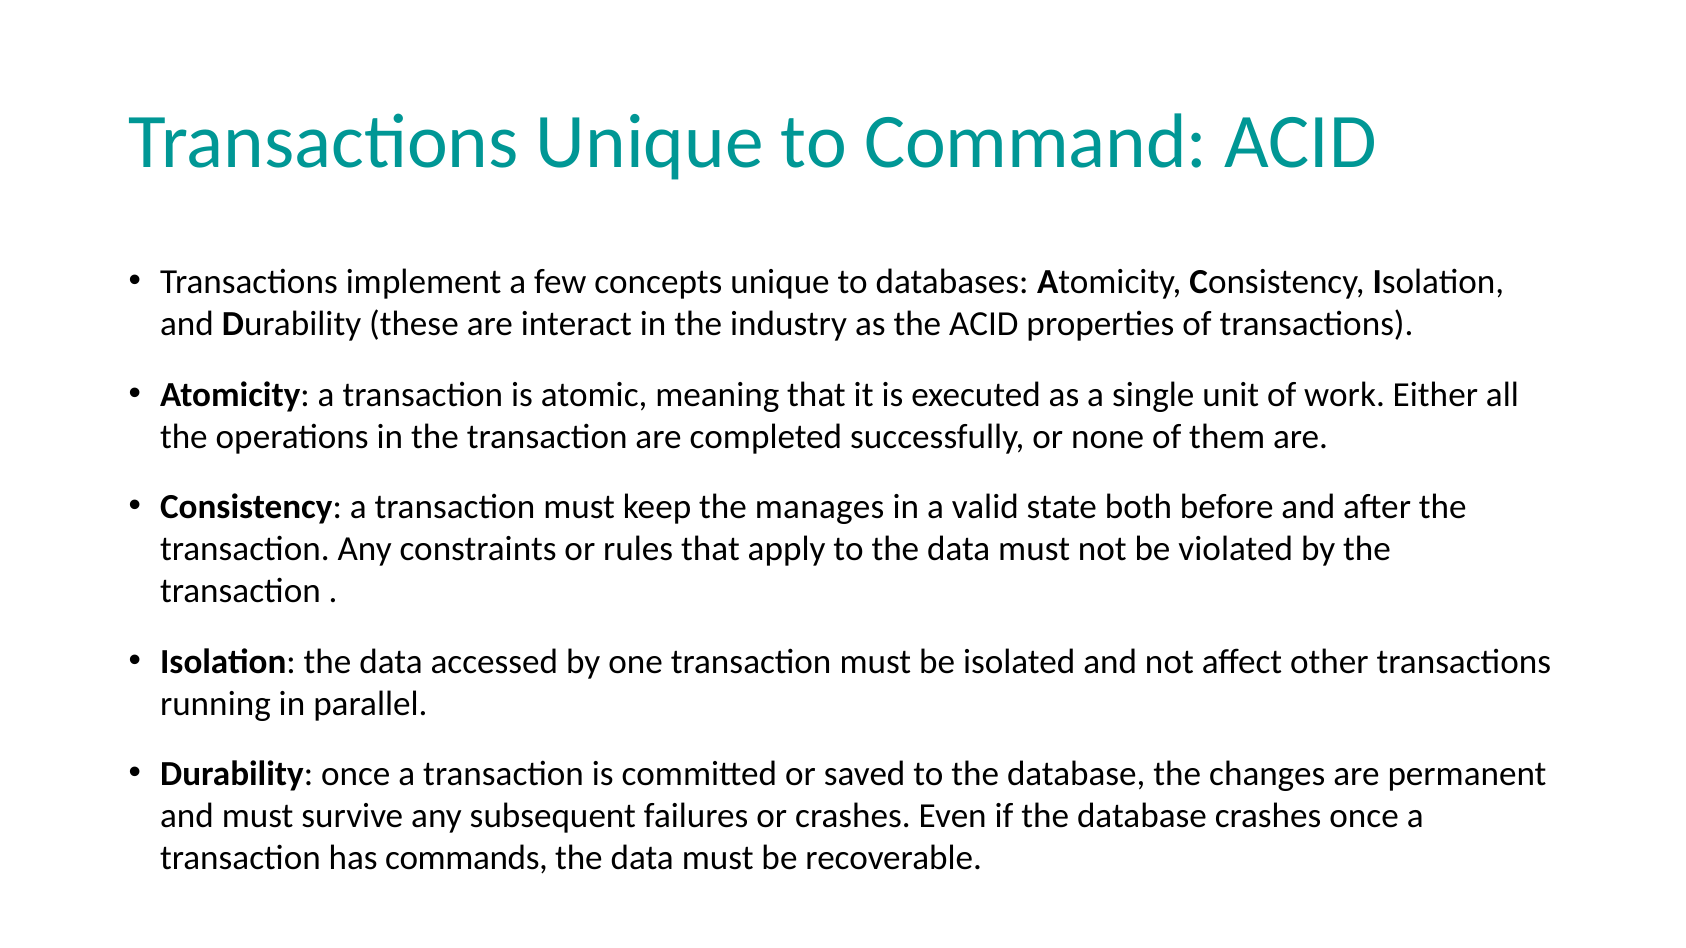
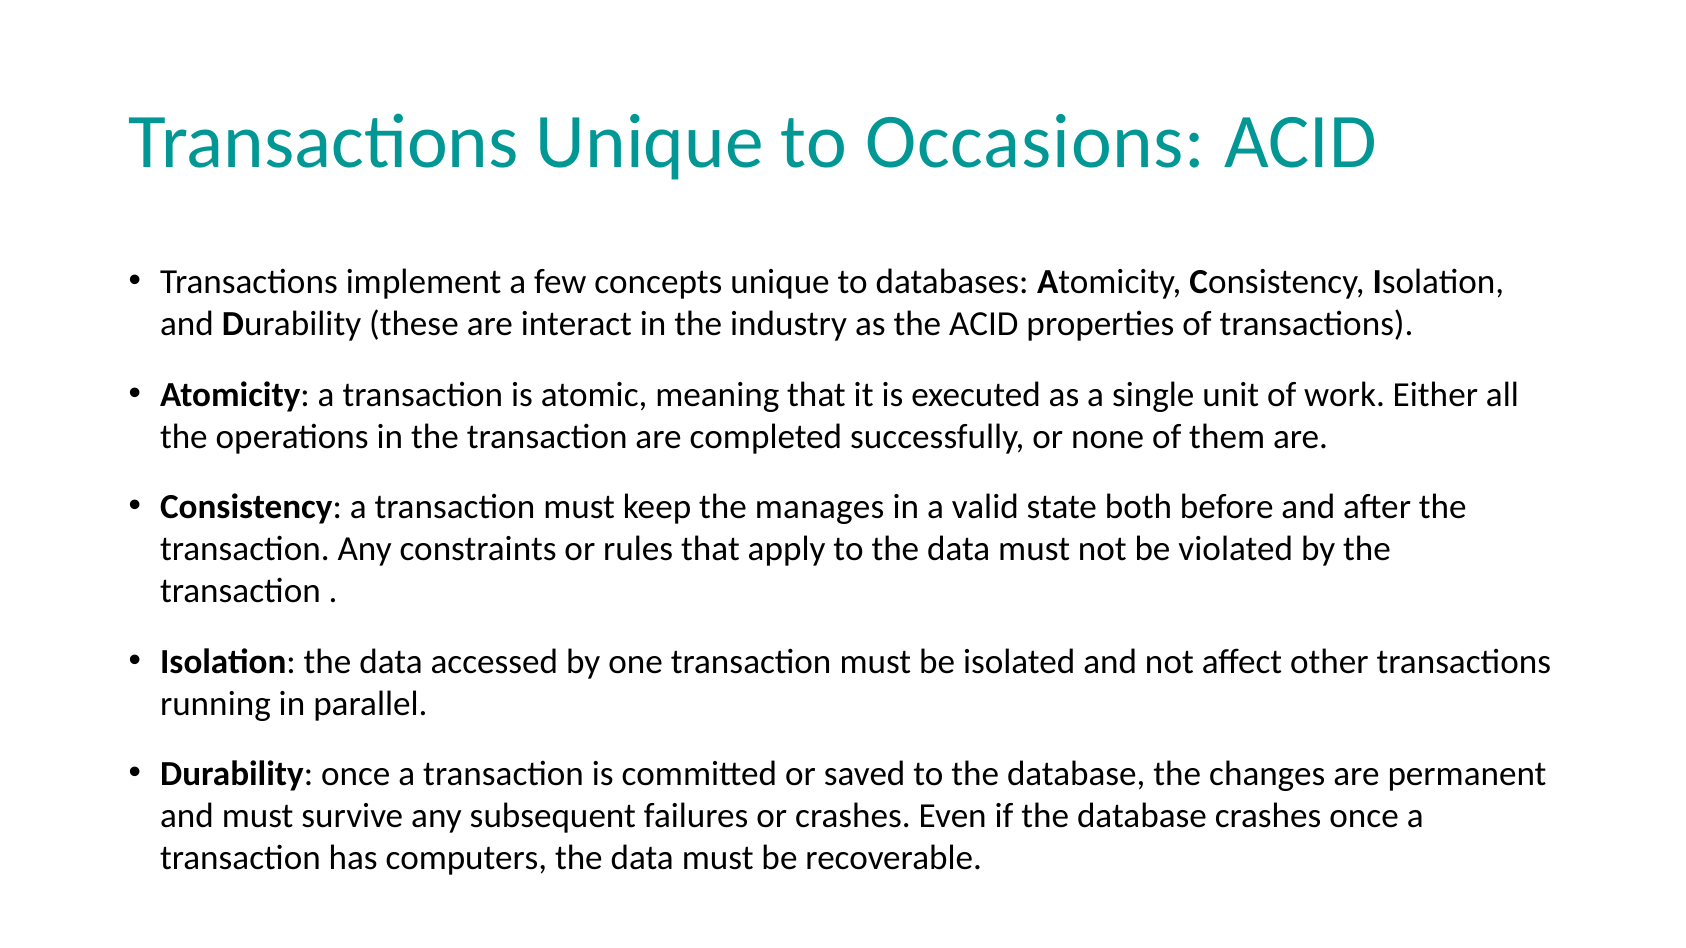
Command: Command -> Occasions
commands: commands -> computers
